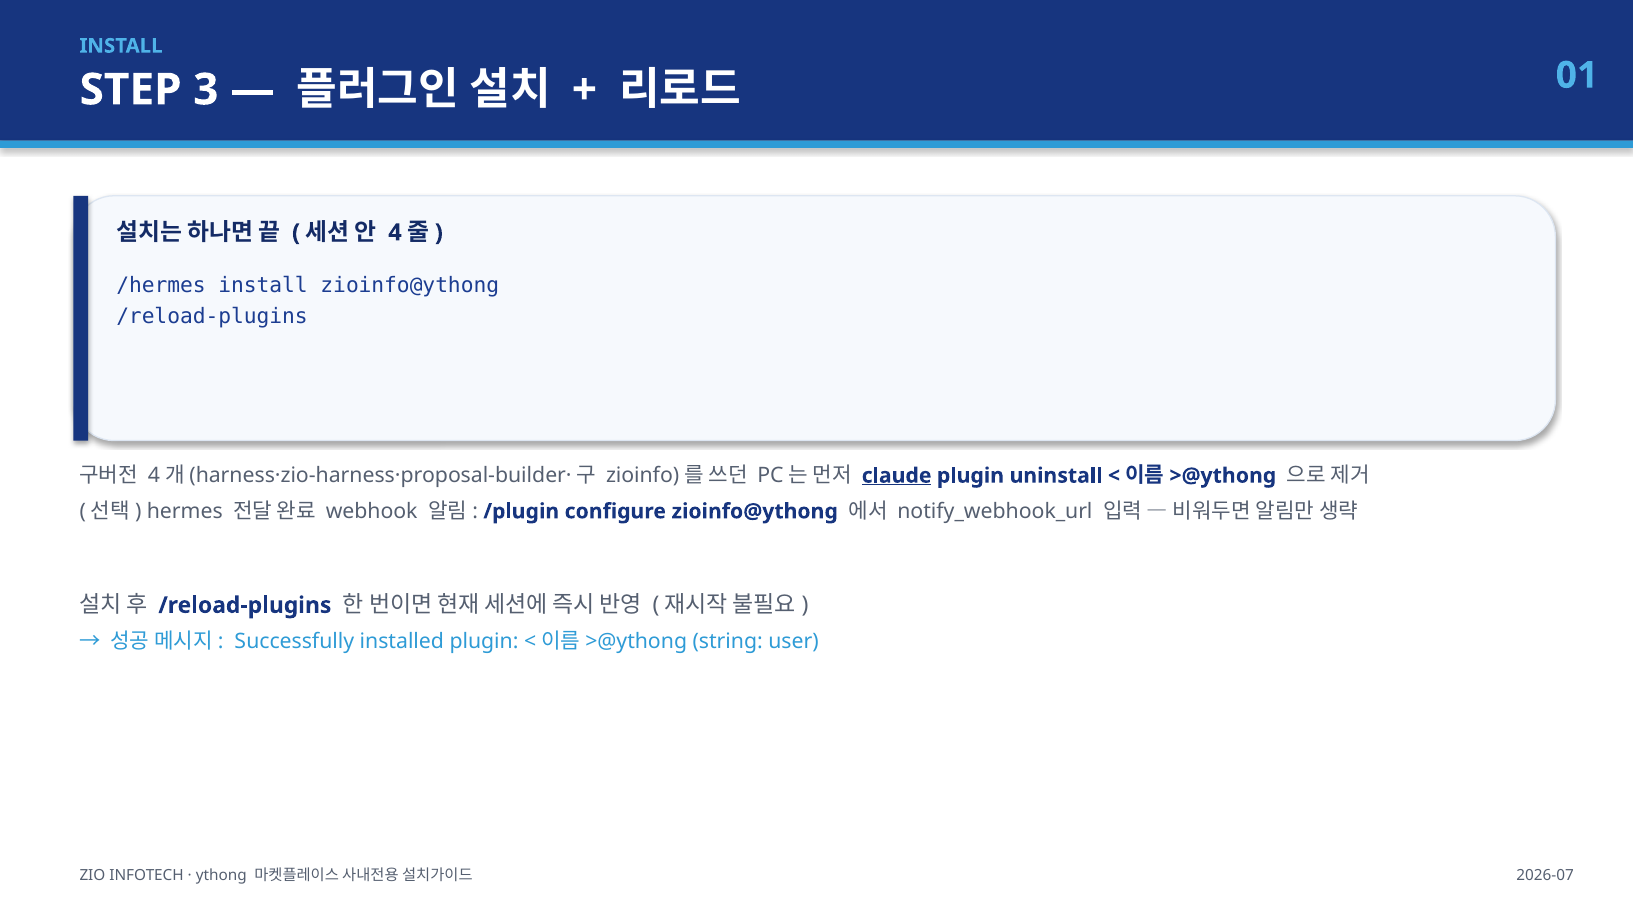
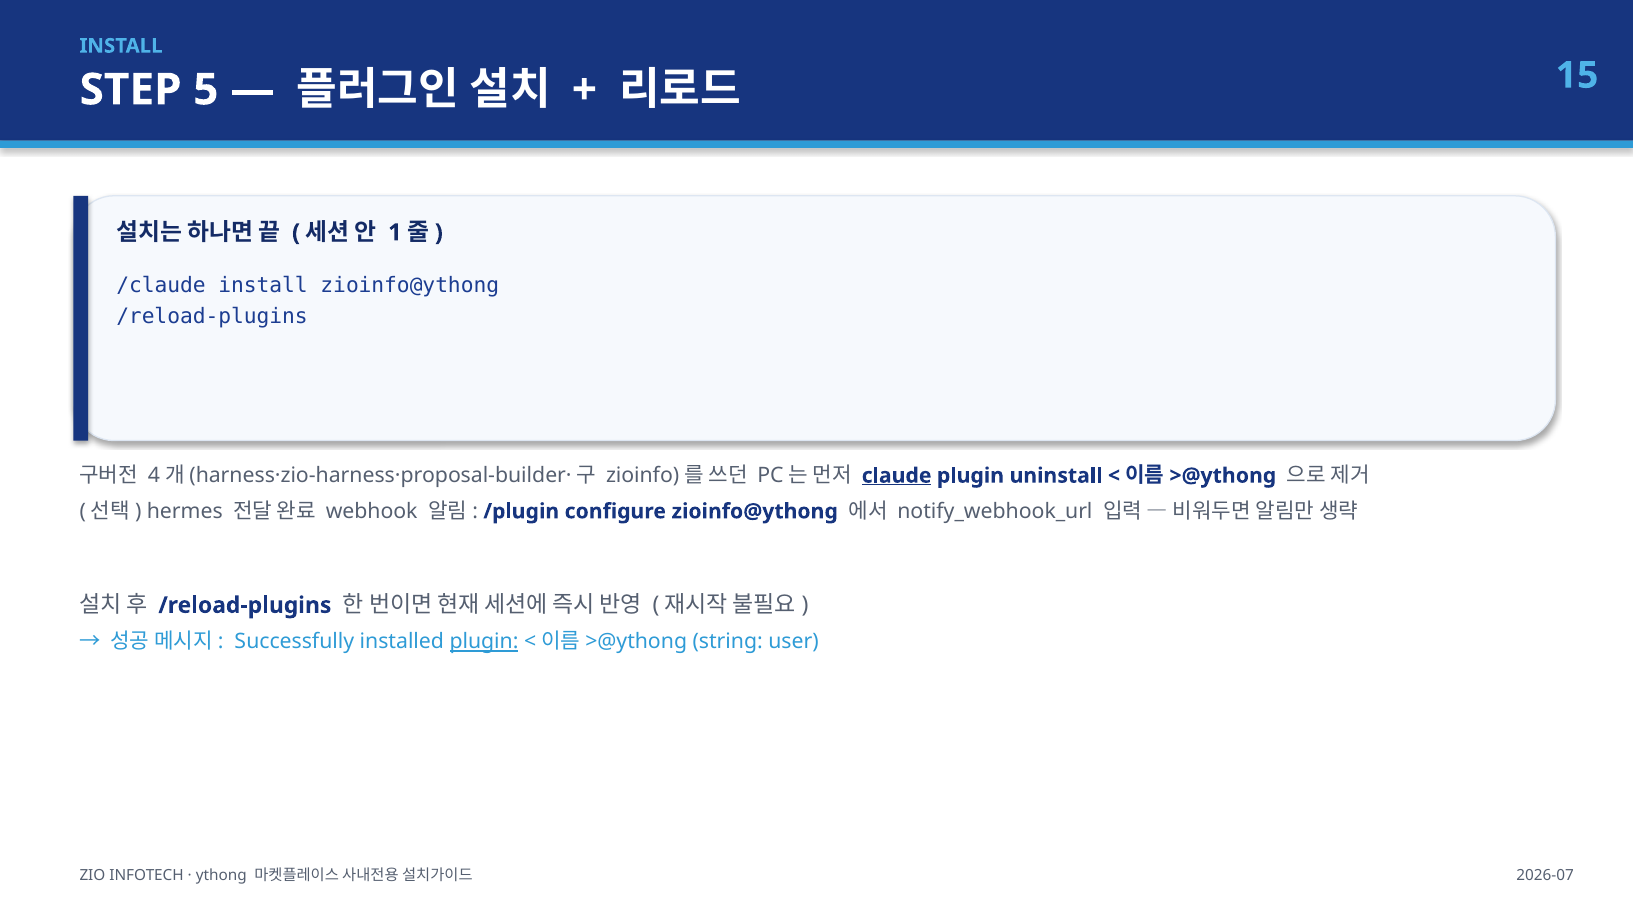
3: 3 -> 5
01: 01 -> 15
4: 4 -> 1
/hermes: /hermes -> /claude
plugin at (484, 642) underline: none -> present
